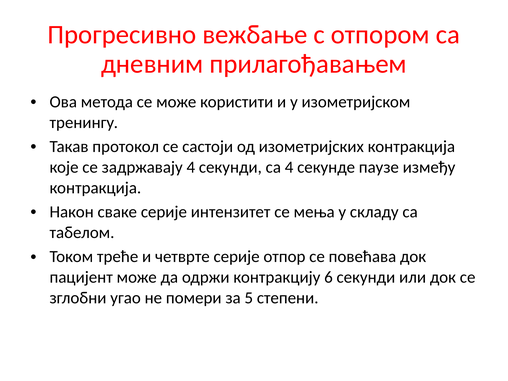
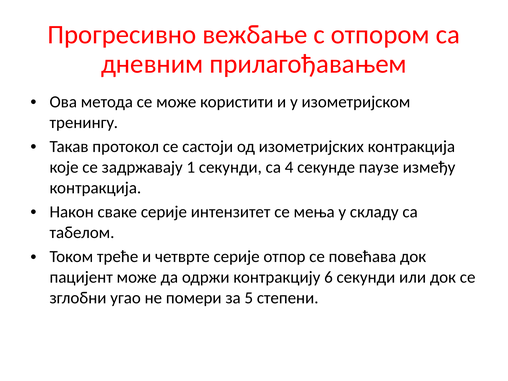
задржавају 4: 4 -> 1
